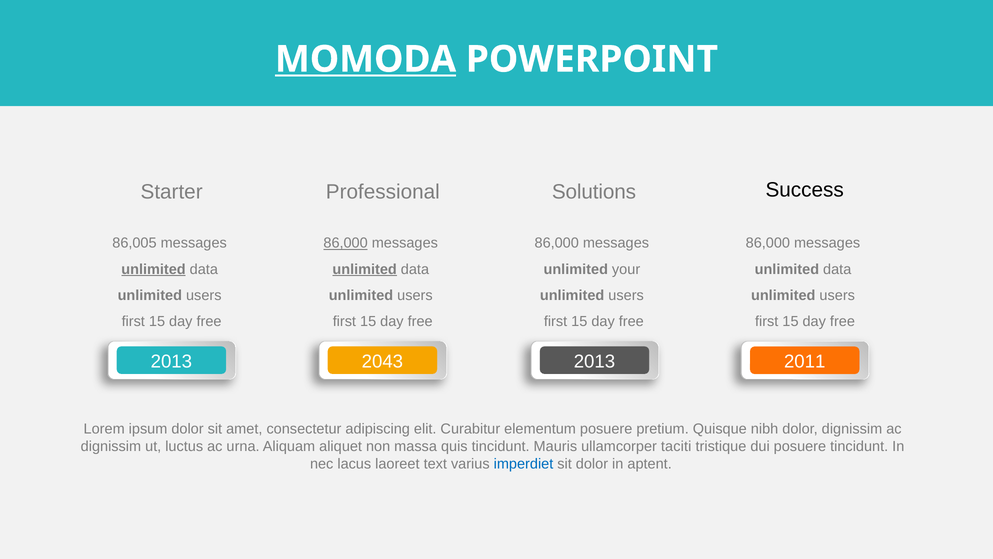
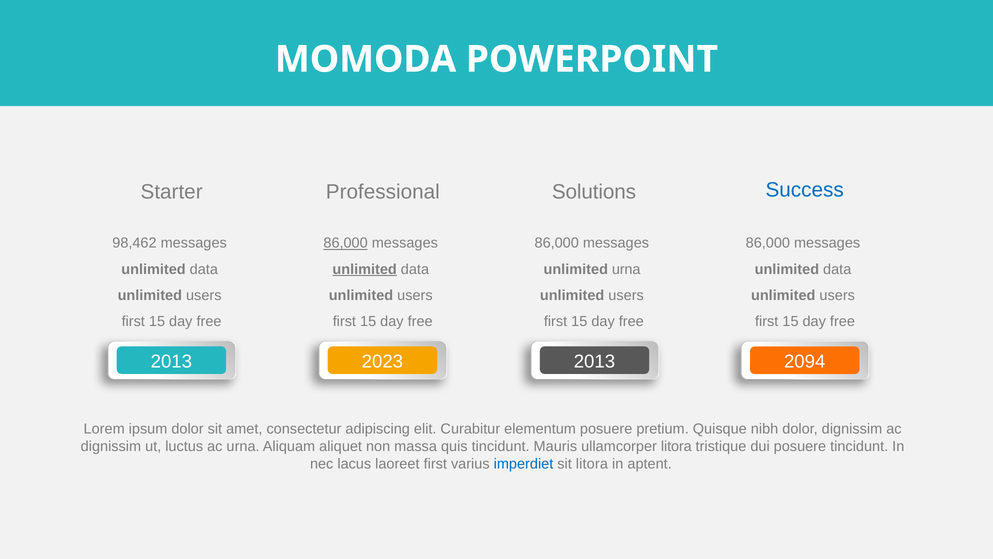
MOMODA underline: present -> none
Success colour: black -> blue
86,005: 86,005 -> 98,462
unlimited at (154, 269) underline: present -> none
unlimited your: your -> urna
2043: 2043 -> 2023
2011: 2011 -> 2094
taciti at (676, 446): taciti -> litora
laoreet text: text -> first
sit dolor: dolor -> litora
